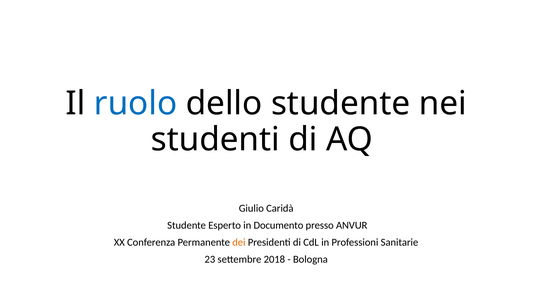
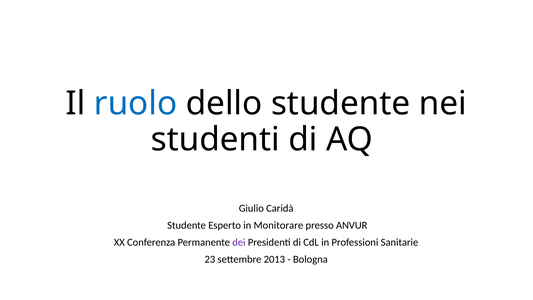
Documento: Documento -> Monitorare
dei colour: orange -> purple
2018: 2018 -> 2013
